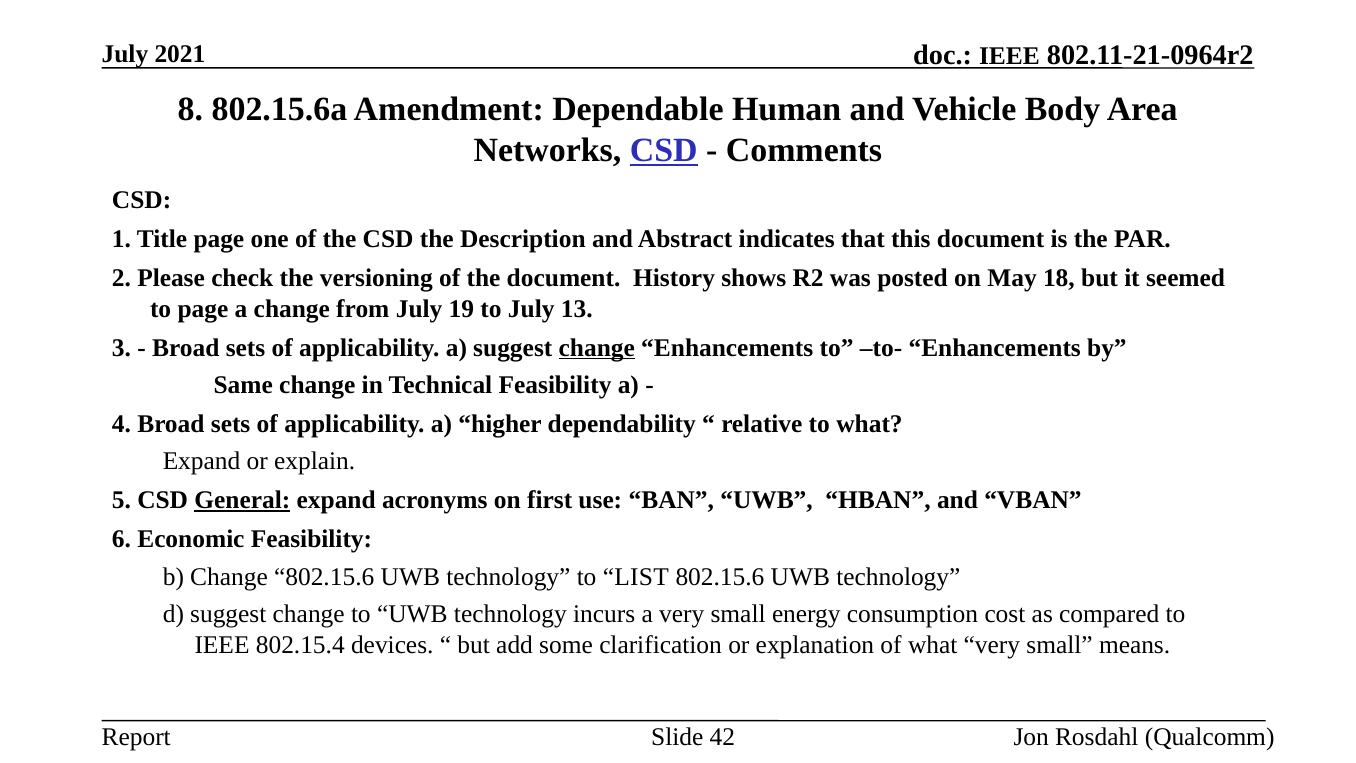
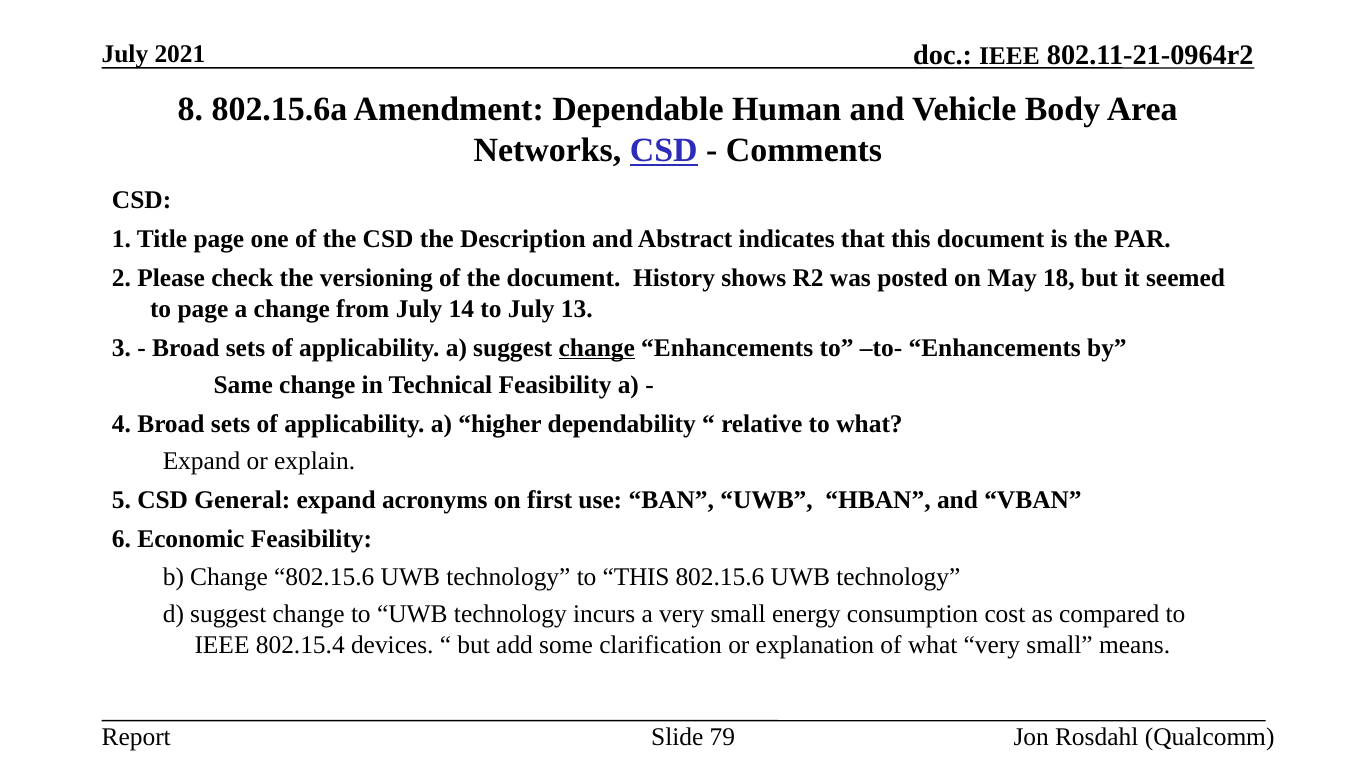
19: 19 -> 14
General underline: present -> none
to LIST: LIST -> THIS
42: 42 -> 79
